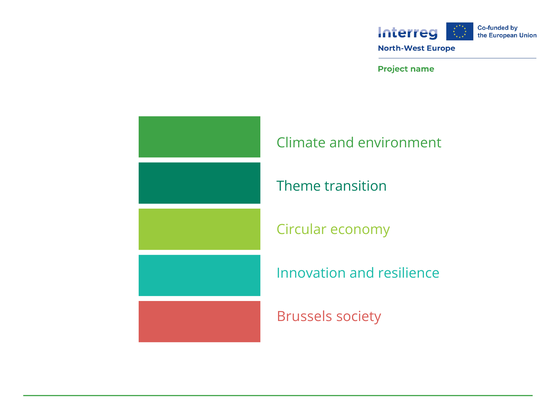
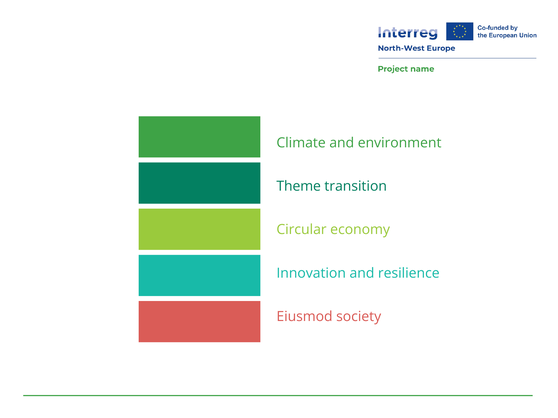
Brussels: Brussels -> Eiusmod
